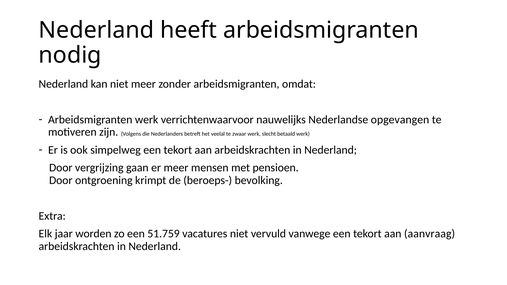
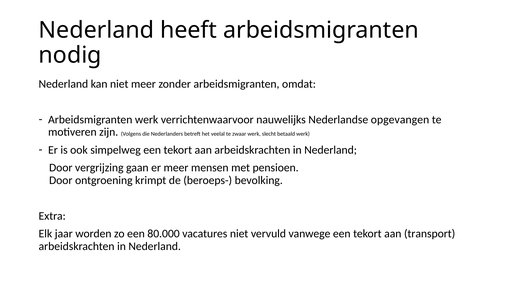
51.759: 51.759 -> 80.000
aanvraag: aanvraag -> transport
